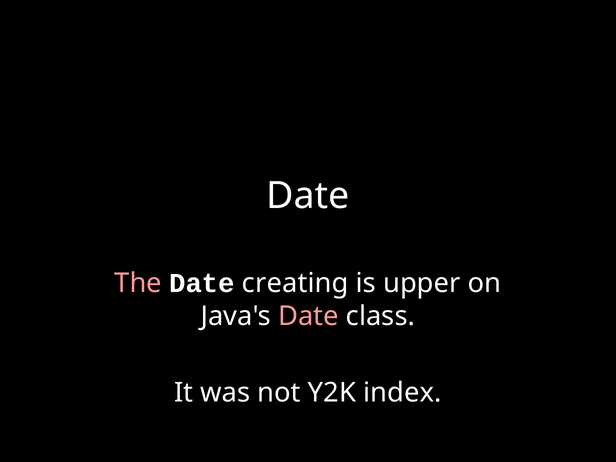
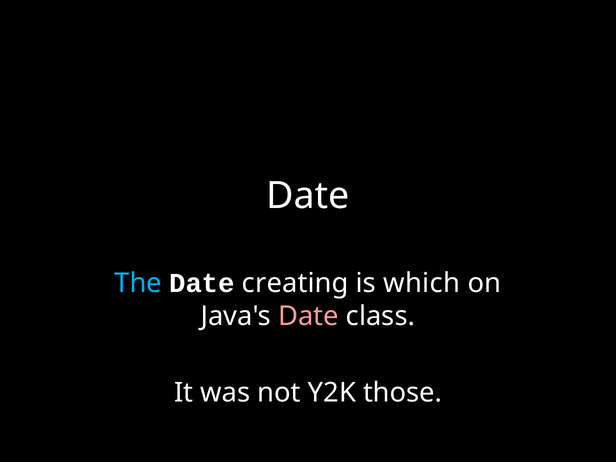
The colour: pink -> light blue
upper: upper -> which
index: index -> those
